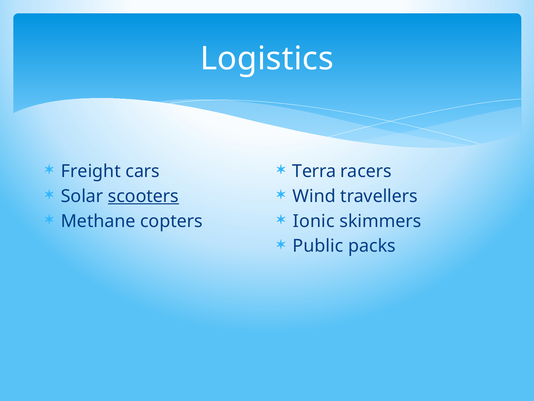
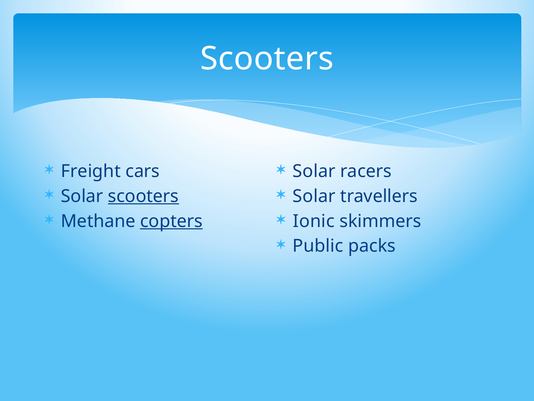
Logistics at (267, 59): Logistics -> Scooters
Terra at (314, 171): Terra -> Solar
Wind at (314, 196): Wind -> Solar
copters underline: none -> present
